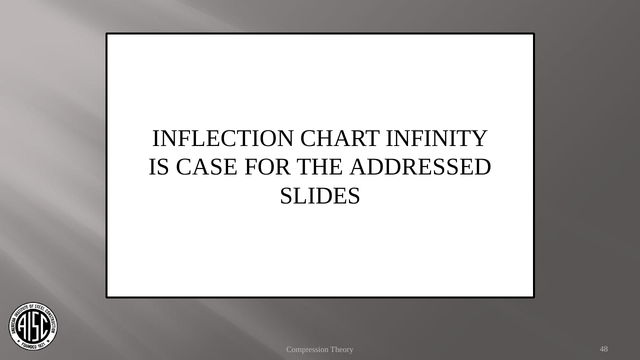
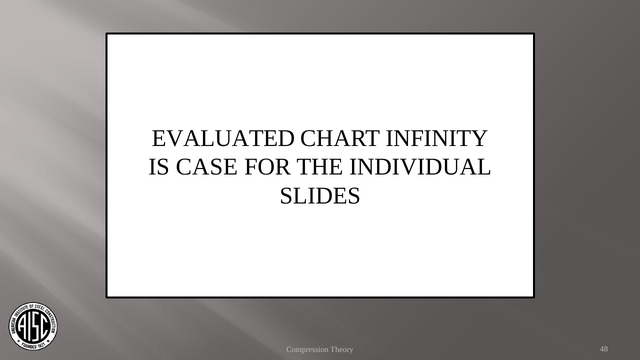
INFLECTION: INFLECTION -> EVALUATED
ADDRESSED: ADDRESSED -> INDIVIDUAL
